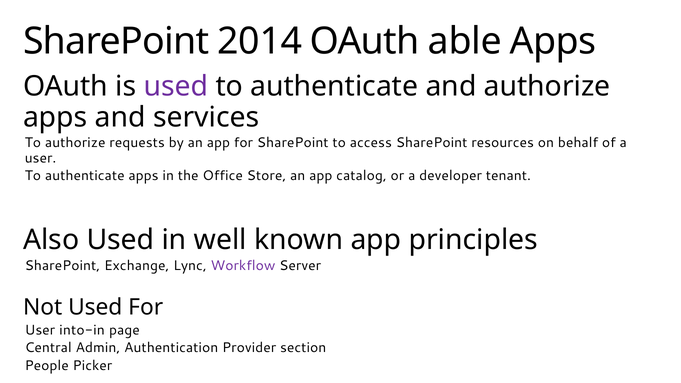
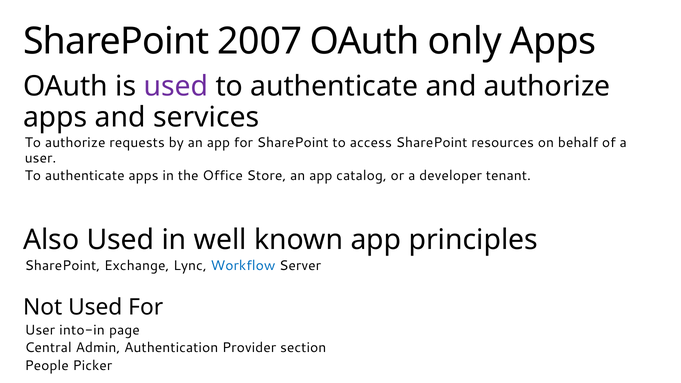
2014: 2014 -> 2007
able: able -> only
Workflow colour: purple -> blue
